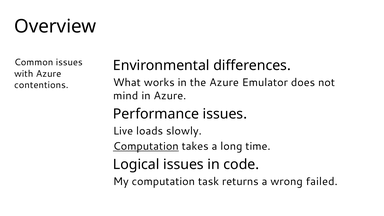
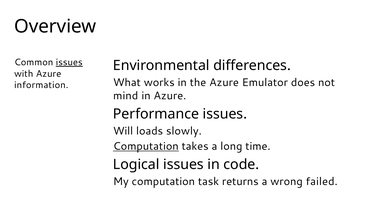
issues at (69, 62) underline: none -> present
contentions: contentions -> information
Live: Live -> Will
